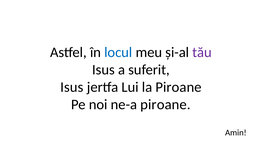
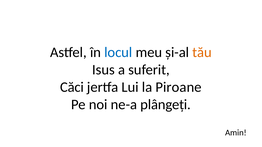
tău colour: purple -> orange
Isus at (72, 87): Isus -> Căci
ne-a piroane: piroane -> plângeți
